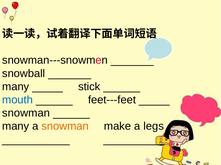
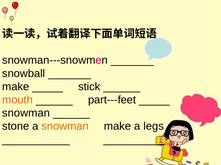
many at (16, 87): many -> make
mouth colour: blue -> orange
feet---feet: feet---feet -> part---feet
many at (16, 127): many -> stone
